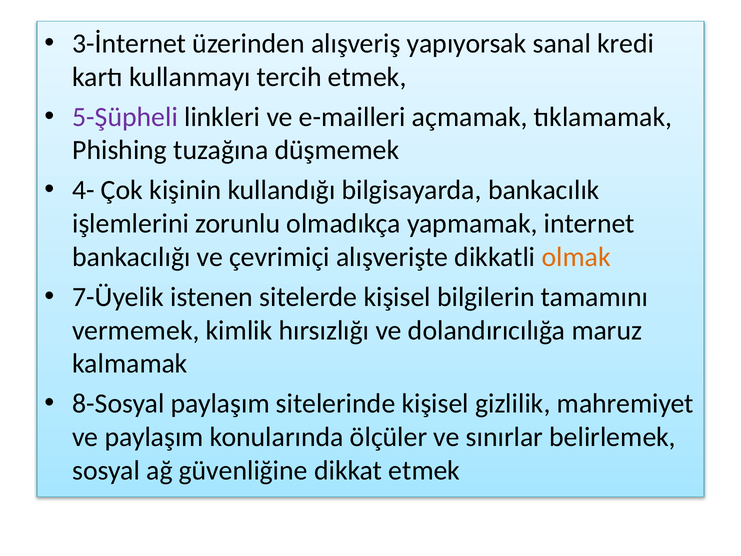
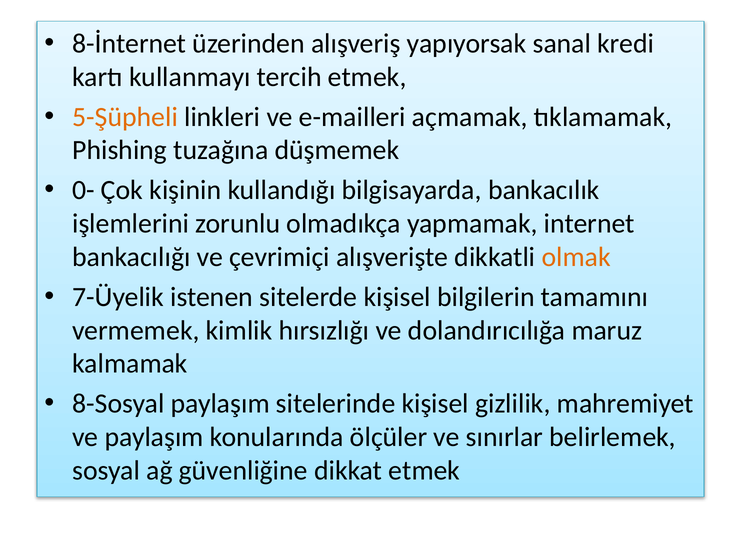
3-İnternet: 3-İnternet -> 8-İnternet
5-Şüpheli colour: purple -> orange
4-: 4- -> 0-
